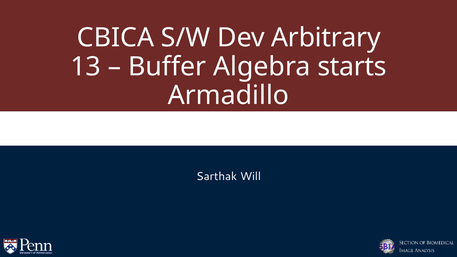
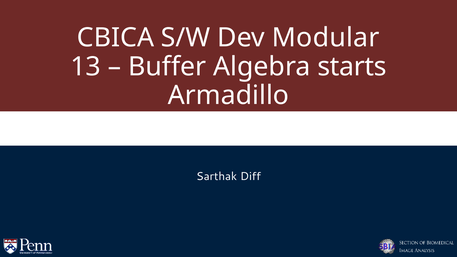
Arbitrary: Arbitrary -> Modular
Will: Will -> Diff
